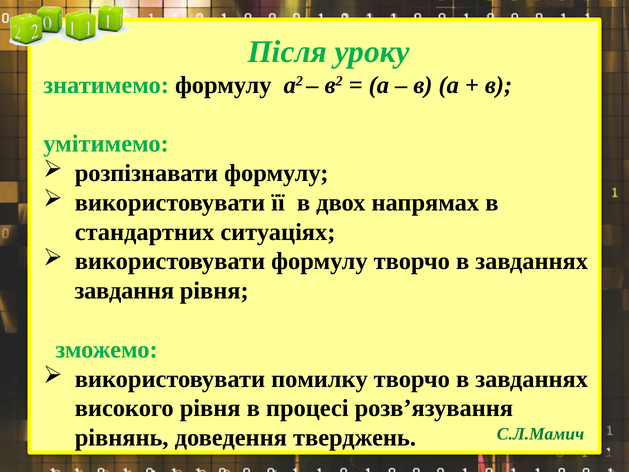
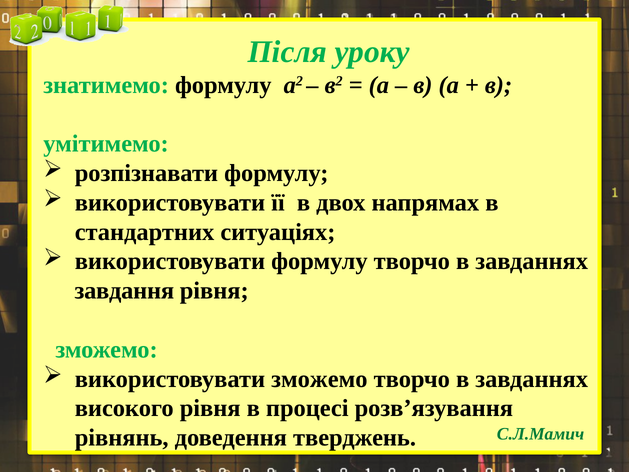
використовувати помилку: помилку -> зможемо
